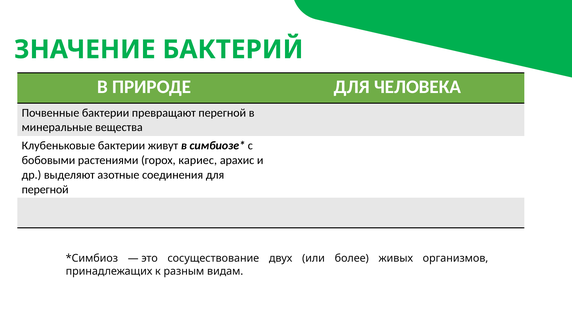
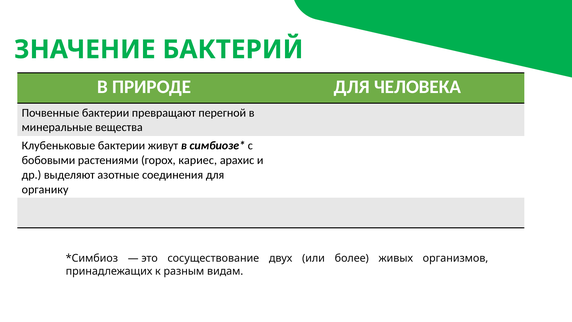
перегной at (45, 189): перегной -> органику
